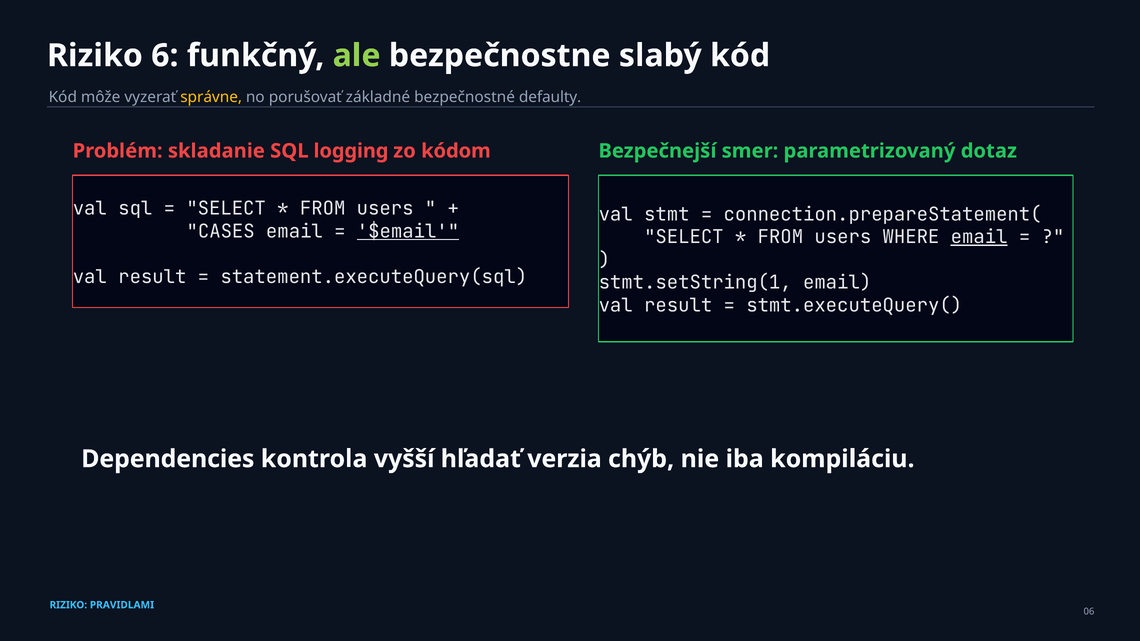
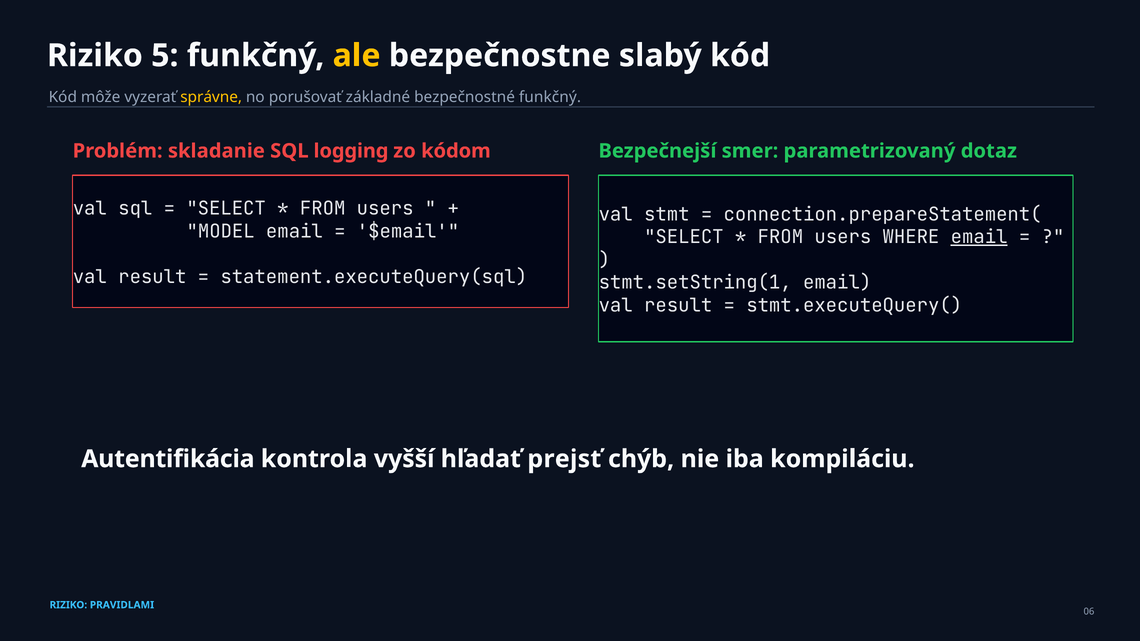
6: 6 -> 5
ale colour: light green -> yellow
bezpečnostné defaulty: defaulty -> funkčný
CASES: CASES -> MODEL
$email underline: present -> none
Dependencies: Dependencies -> Autentifikácia
verzia: verzia -> prejsť
